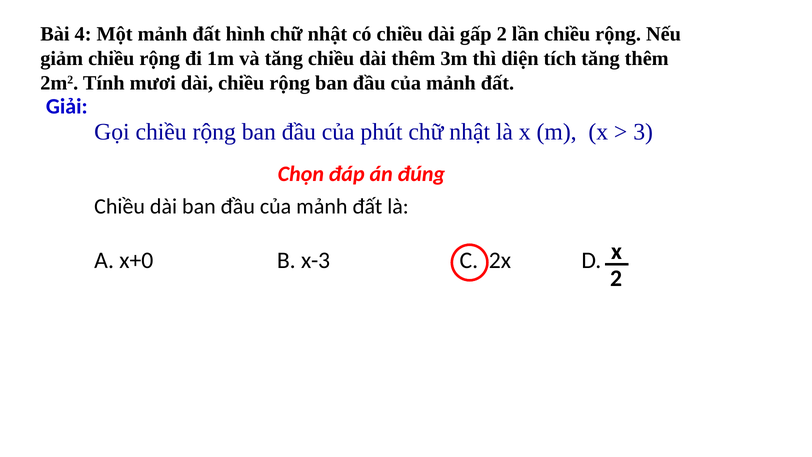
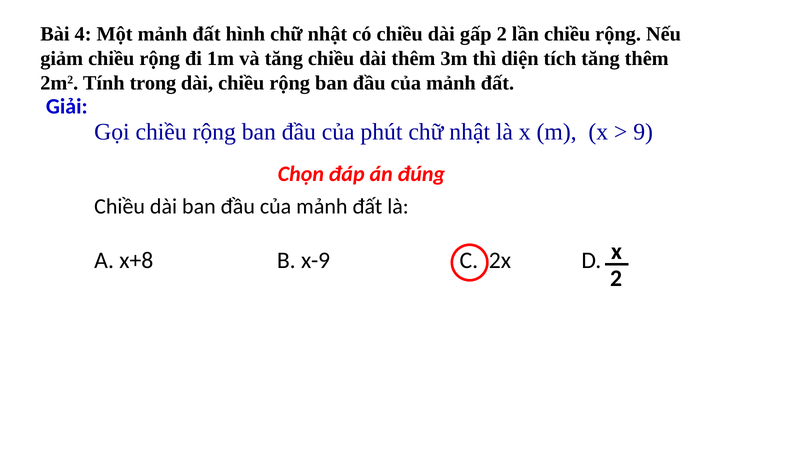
mươi: mươi -> trong
3: 3 -> 9
x+0: x+0 -> x+8
x-3: x-3 -> x-9
